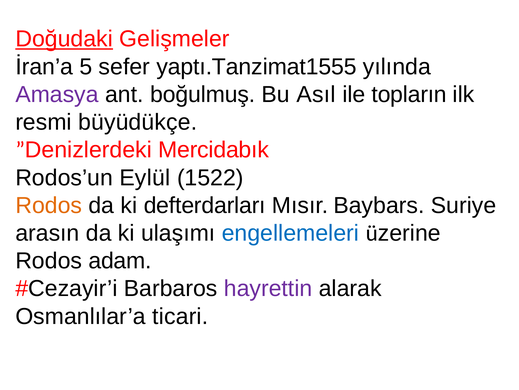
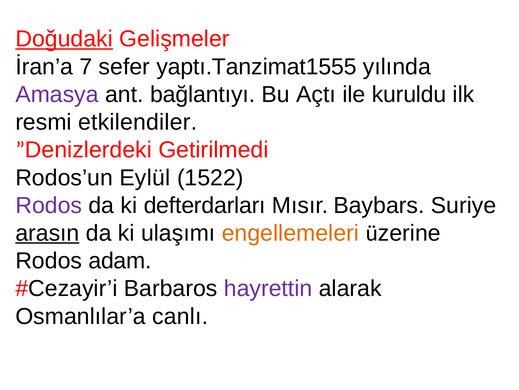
5: 5 -> 7
boğulmuş: boğulmuş -> bağlantıyı
Asıl: Asıl -> Açtı
topların: topların -> kuruldu
büyüdükçe: büyüdükçe -> etkilendiler
Mercidabık: Mercidabık -> Getirilmedi
Rodos at (49, 205) colour: orange -> purple
arasın underline: none -> present
engellemeleri colour: blue -> orange
ticari: ticari -> canlı
